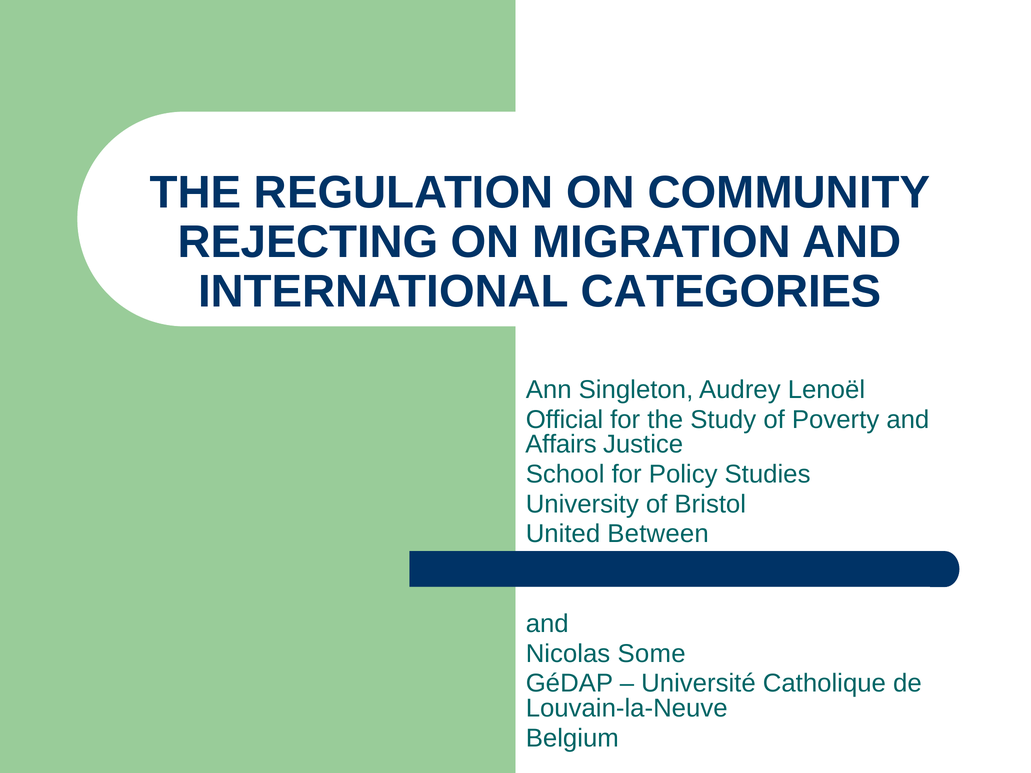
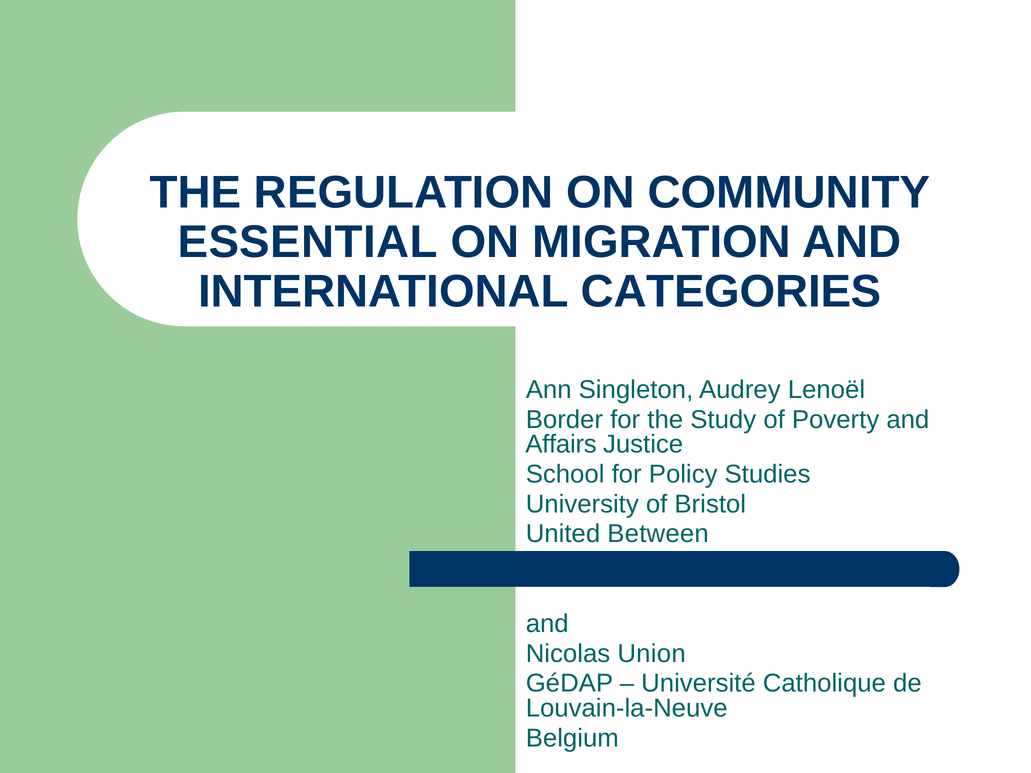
REJECTING: REJECTING -> ESSENTIAL
Official: Official -> Border
Some: Some -> Union
